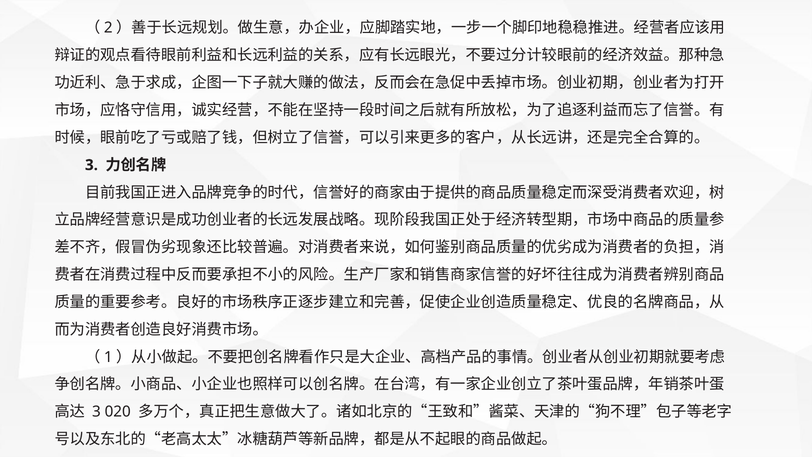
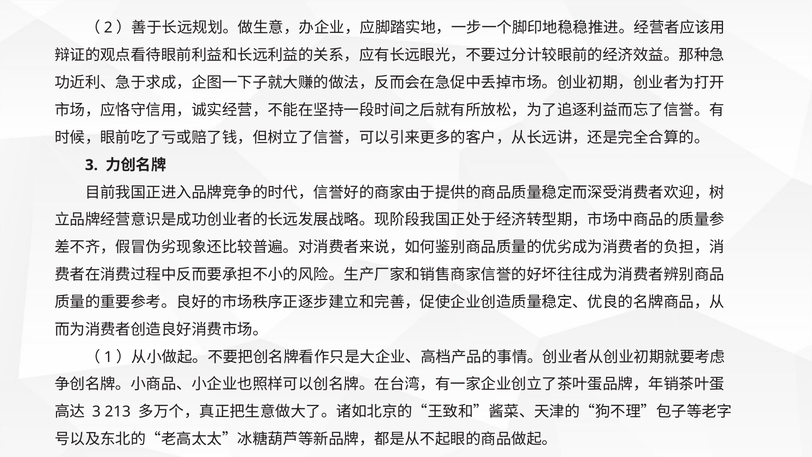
020: 020 -> 213
